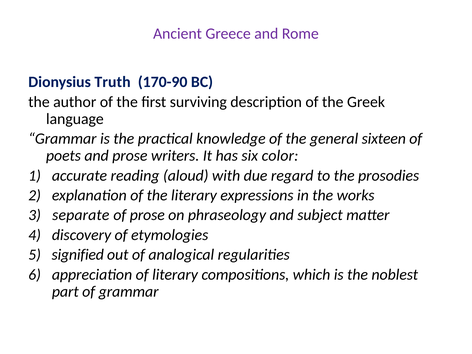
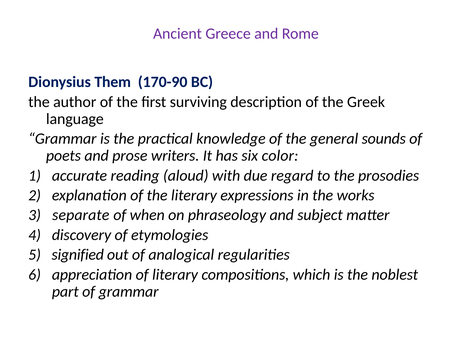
Truth: Truth -> Them
sixteen: sixteen -> sounds
of prose: prose -> when
